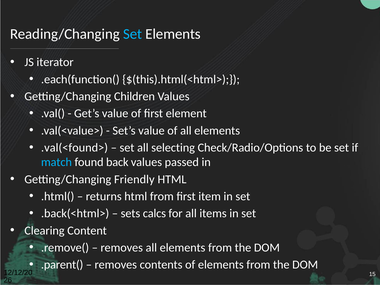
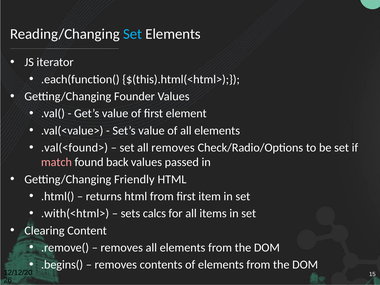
Children: Children -> Founder
all selecting: selecting -> removes
match colour: light blue -> pink
.back(<html>: .back(<html> -> .with(<html>
.parent(: .parent( -> .begins(
